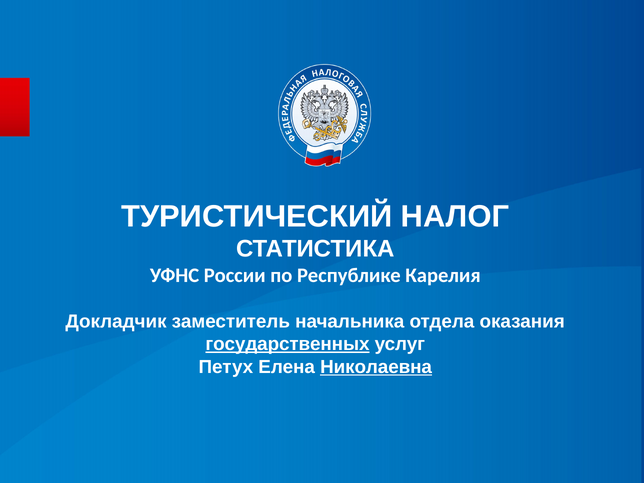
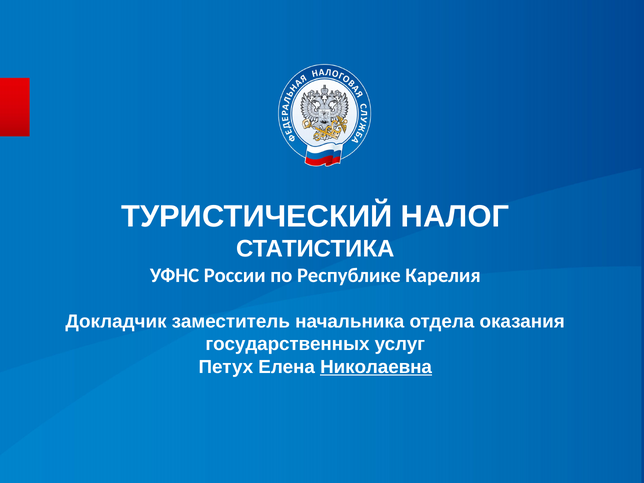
государственных underline: present -> none
